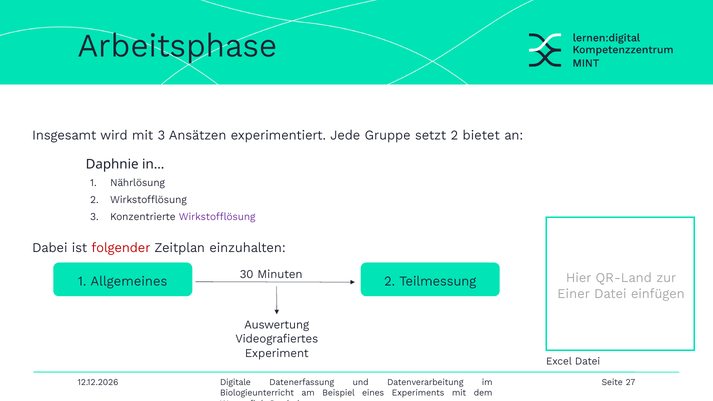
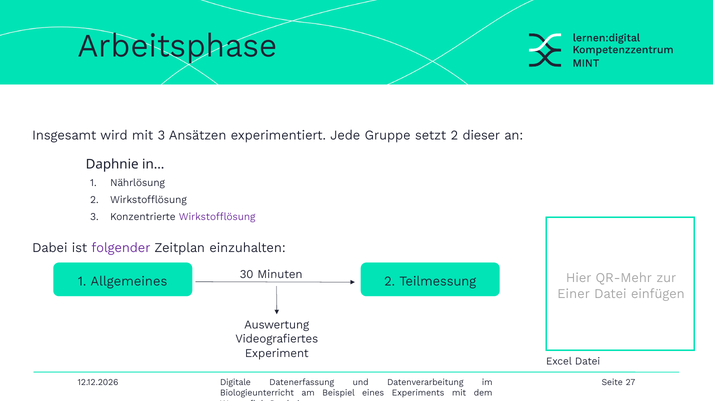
bietet: bietet -> dieser
folgender colour: red -> purple
QR-Land: QR-Land -> QR-Mehr
